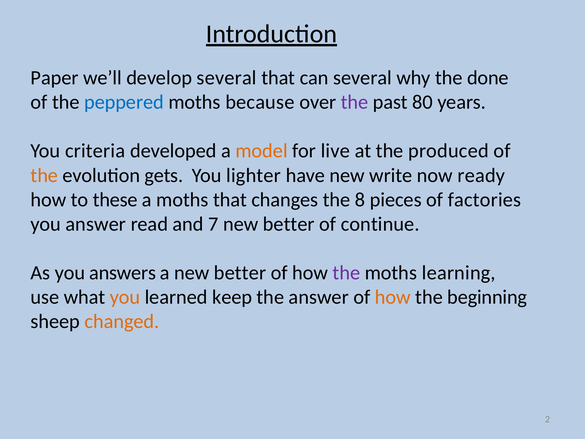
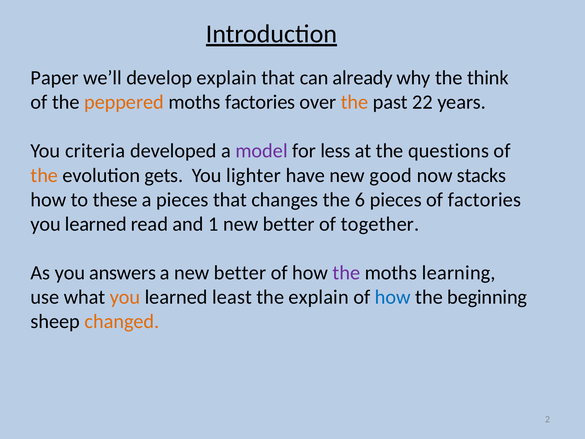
develop several: several -> explain
can several: several -> already
done: done -> think
peppered colour: blue -> orange
moths because: because -> factories
the at (355, 102) colour: purple -> orange
80: 80 -> 22
model colour: orange -> purple
live: live -> less
produced: produced -> questions
write: write -> good
ready: ready -> stacks
a moths: moths -> pieces
8: 8 -> 6
answer at (96, 224): answer -> learned
7: 7 -> 1
continue: continue -> together
keep: keep -> least
the answer: answer -> explain
how at (393, 297) colour: orange -> blue
